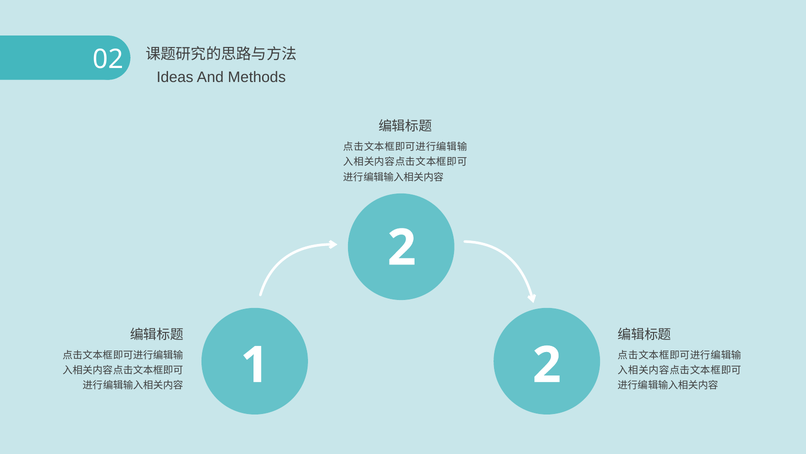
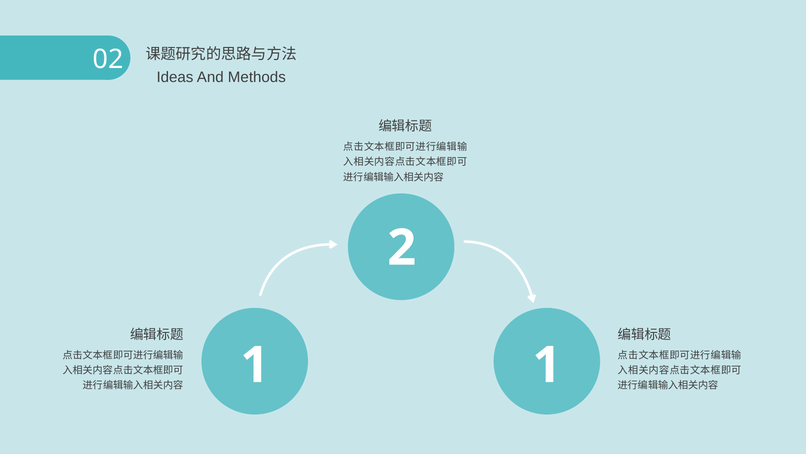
1 2: 2 -> 1
